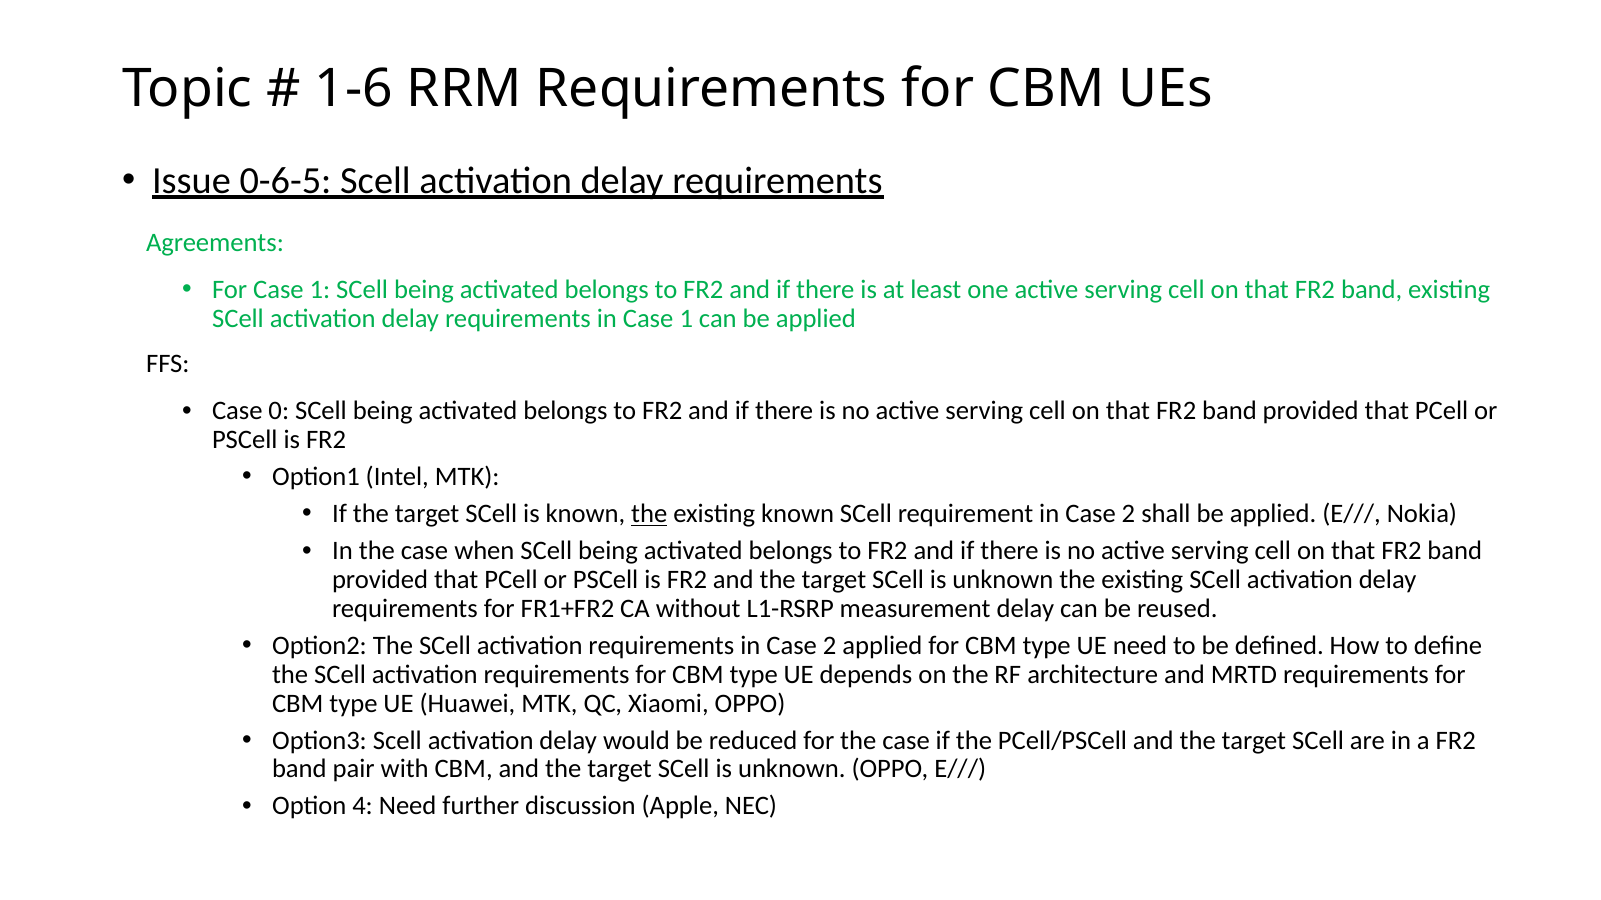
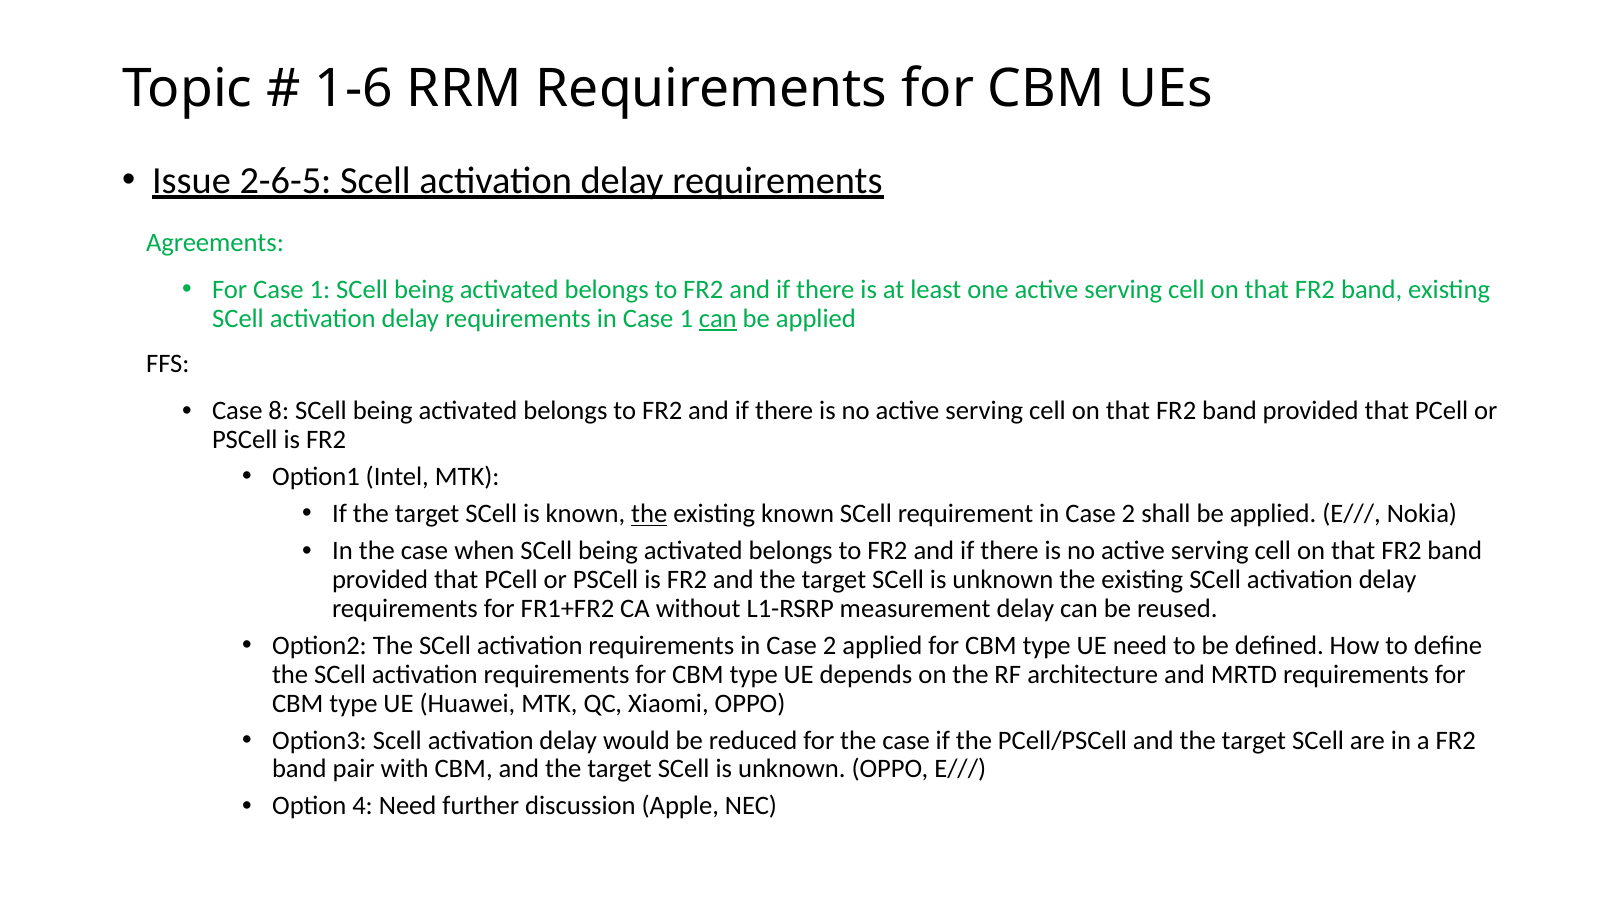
0-6-5: 0-6-5 -> 2-6-5
can at (718, 319) underline: none -> present
0: 0 -> 8
